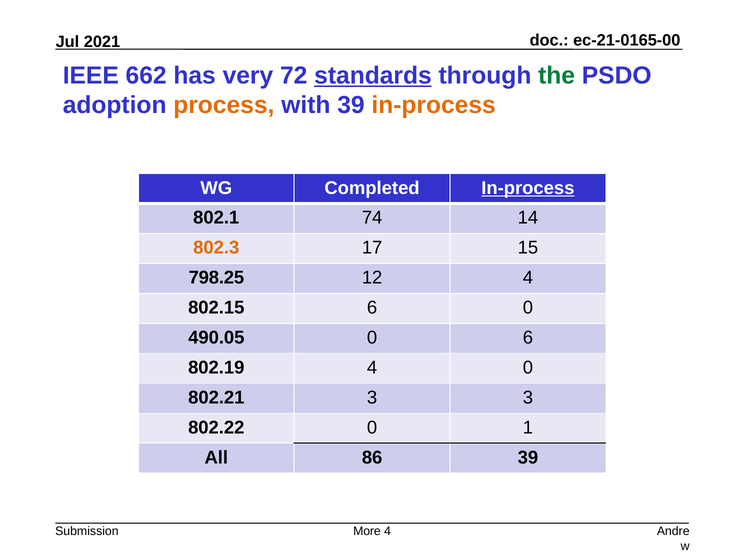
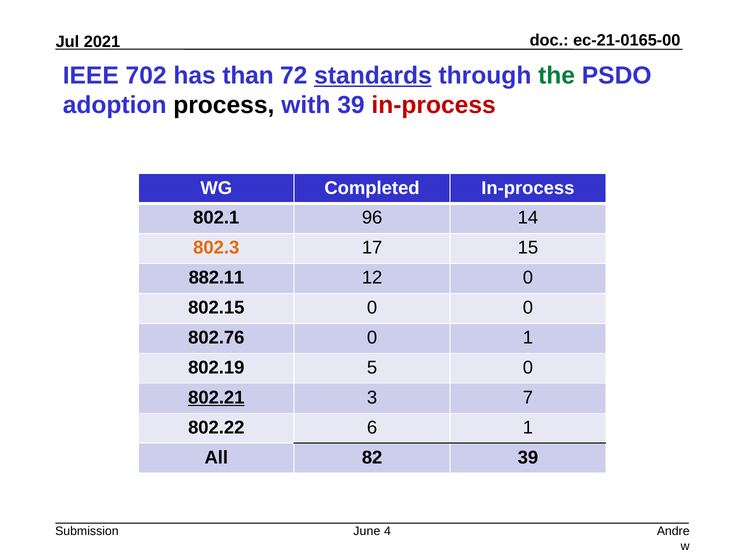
662: 662 -> 702
very: very -> than
process colour: orange -> black
in-process at (434, 105) colour: orange -> red
In-process at (528, 188) underline: present -> none
74: 74 -> 96
798.25: 798.25 -> 882.11
12 4: 4 -> 0
802.15 6: 6 -> 0
490.05: 490.05 -> 802.76
0 6: 6 -> 1
802.19 4: 4 -> 5
802.21 underline: none -> present
3 3: 3 -> 7
802.22 0: 0 -> 6
86: 86 -> 82
More: More -> June
